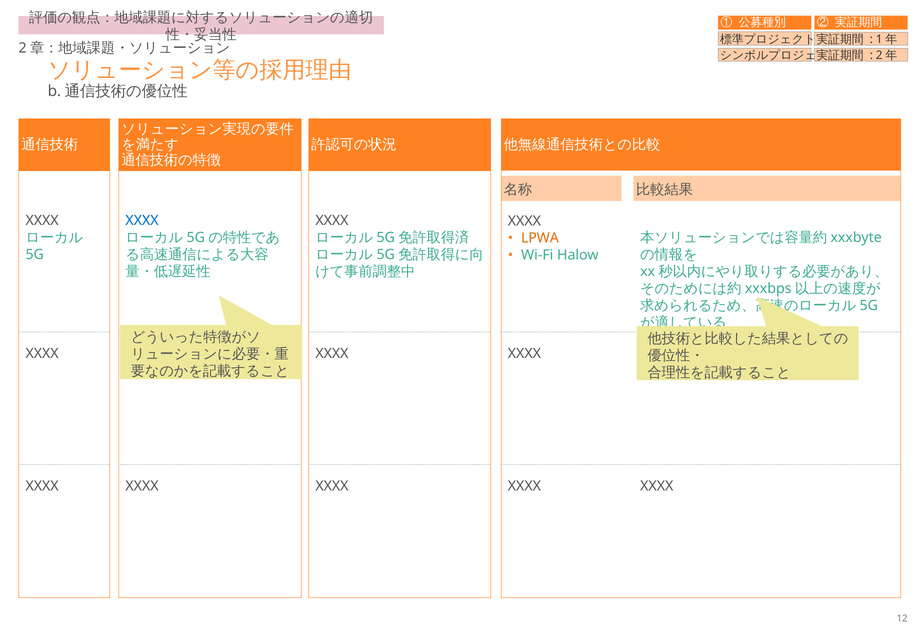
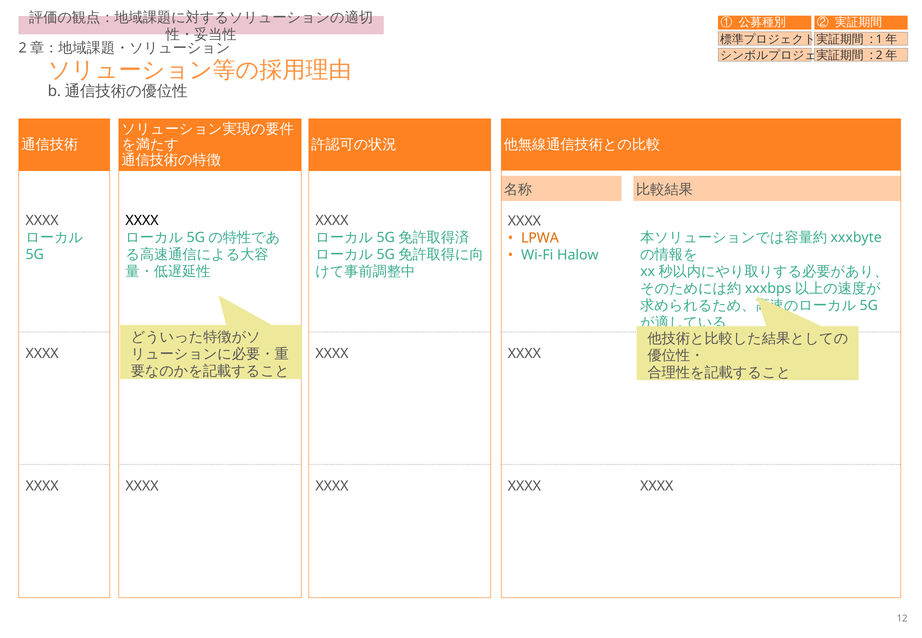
XXXX at (142, 221) colour: blue -> black
